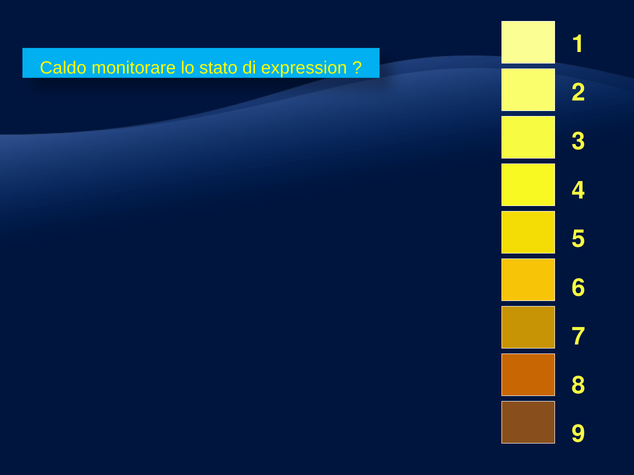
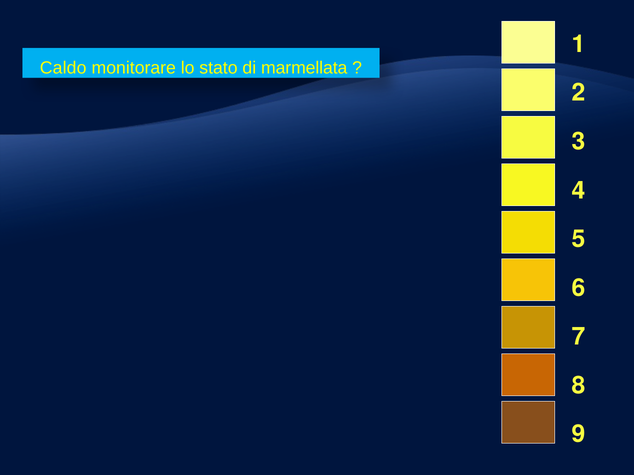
expression: expression -> marmellata
